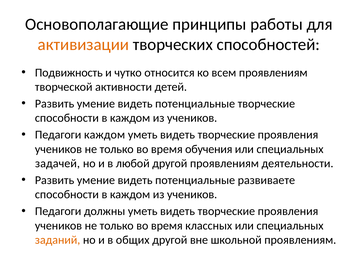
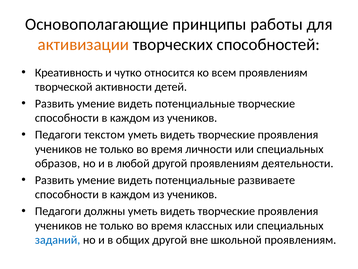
Подвижность: Подвижность -> Креативность
Педагоги каждом: каждом -> текстом
обучения: обучения -> личности
задачей: задачей -> образов
заданий colour: orange -> blue
